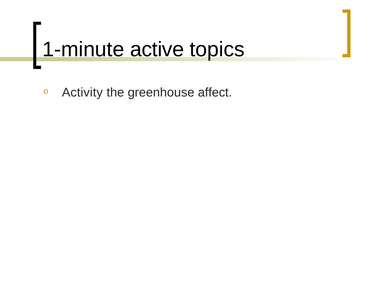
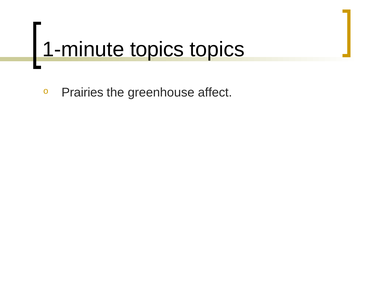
1-minute active: active -> topics
Activity: Activity -> Prairies
